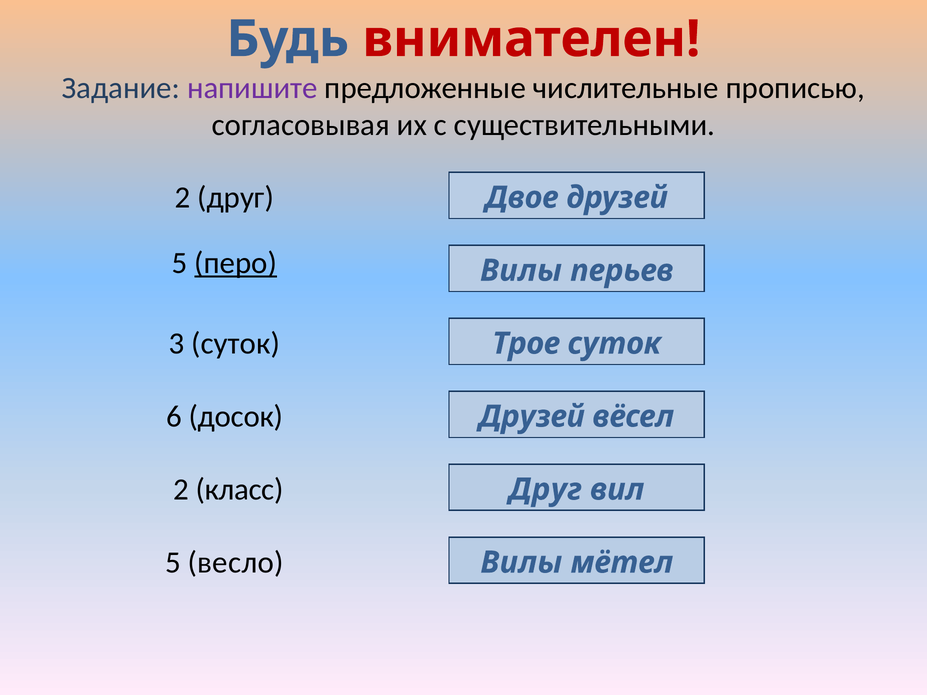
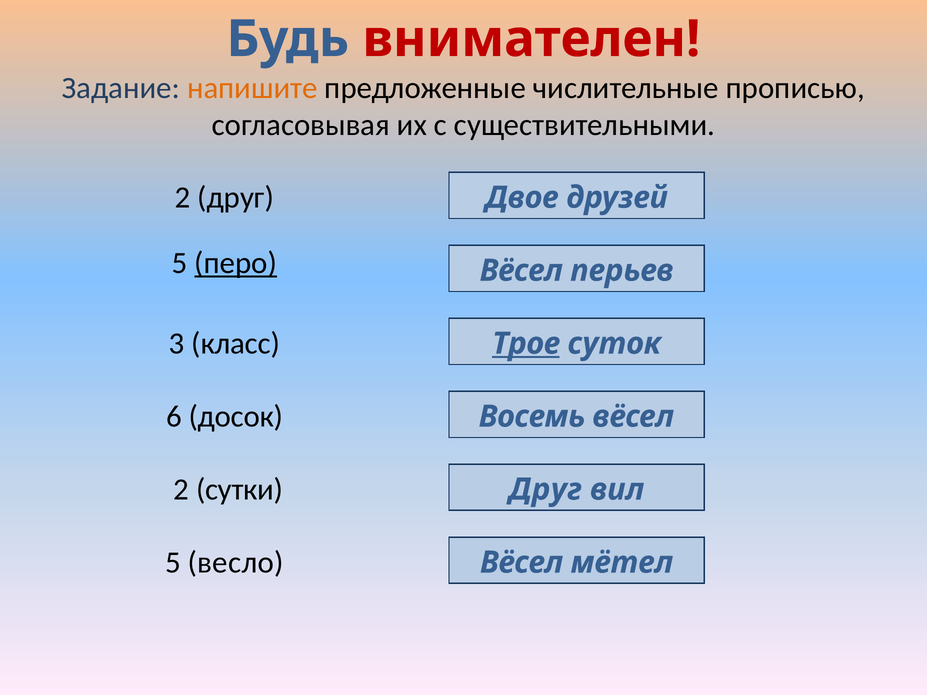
напишите colour: purple -> orange
Вилы at (521, 271): Вилы -> Вёсел
3 суток: суток -> класс
Трое underline: none -> present
Друзей at (532, 417): Друзей -> Восемь
класс: класс -> сутки
Вилы at (521, 563): Вилы -> Вёсел
